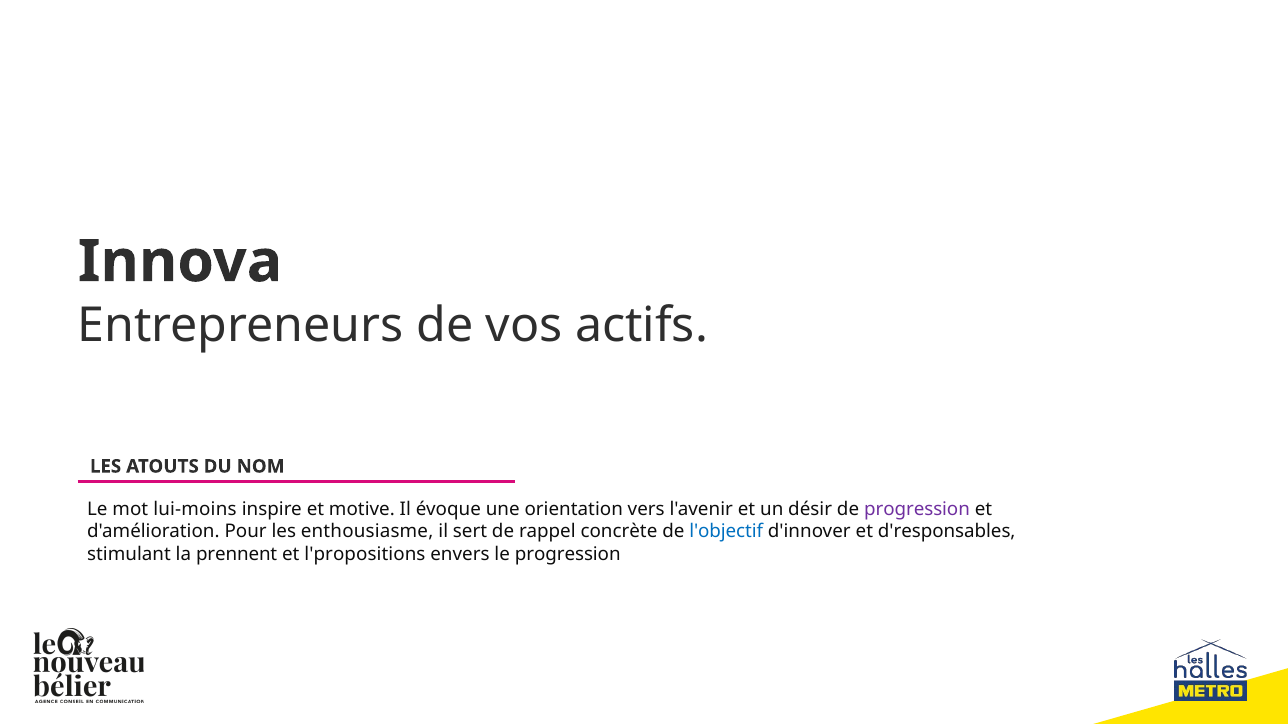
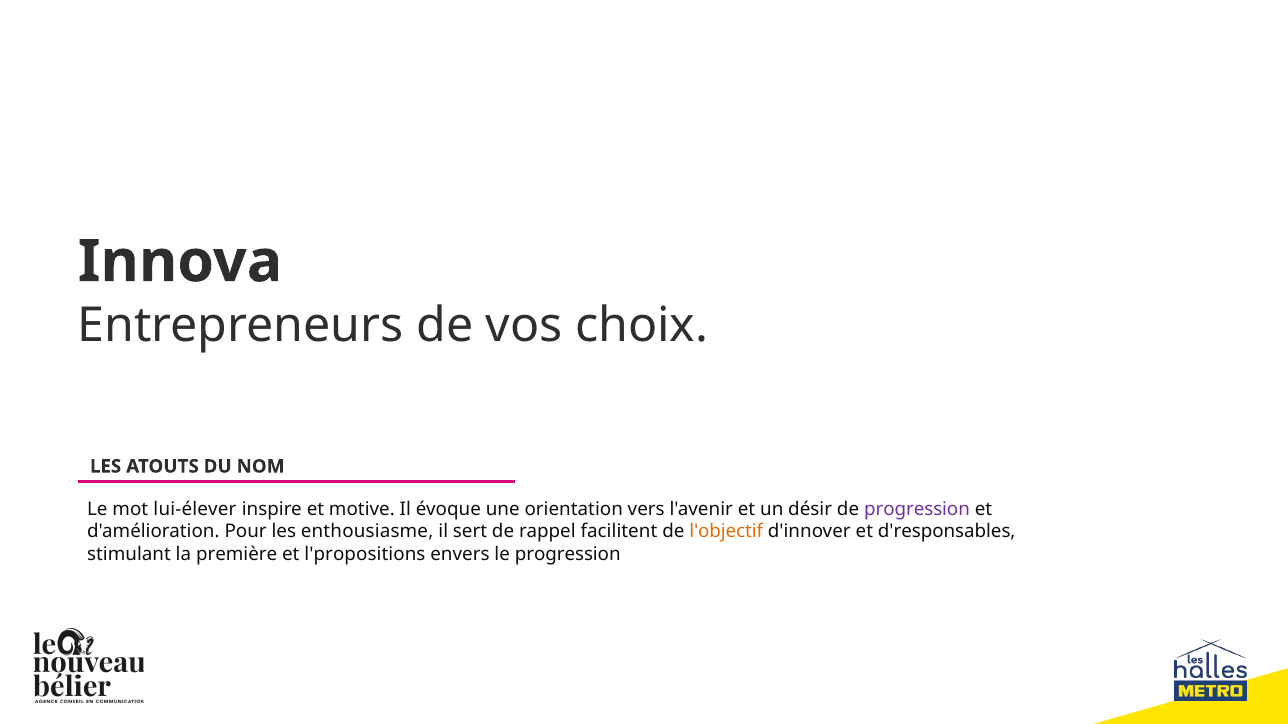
actifs: actifs -> choix
lui-moins: lui-moins -> lui-élever
concrète: concrète -> facilitent
l'objectif colour: blue -> orange
prennent: prennent -> première
